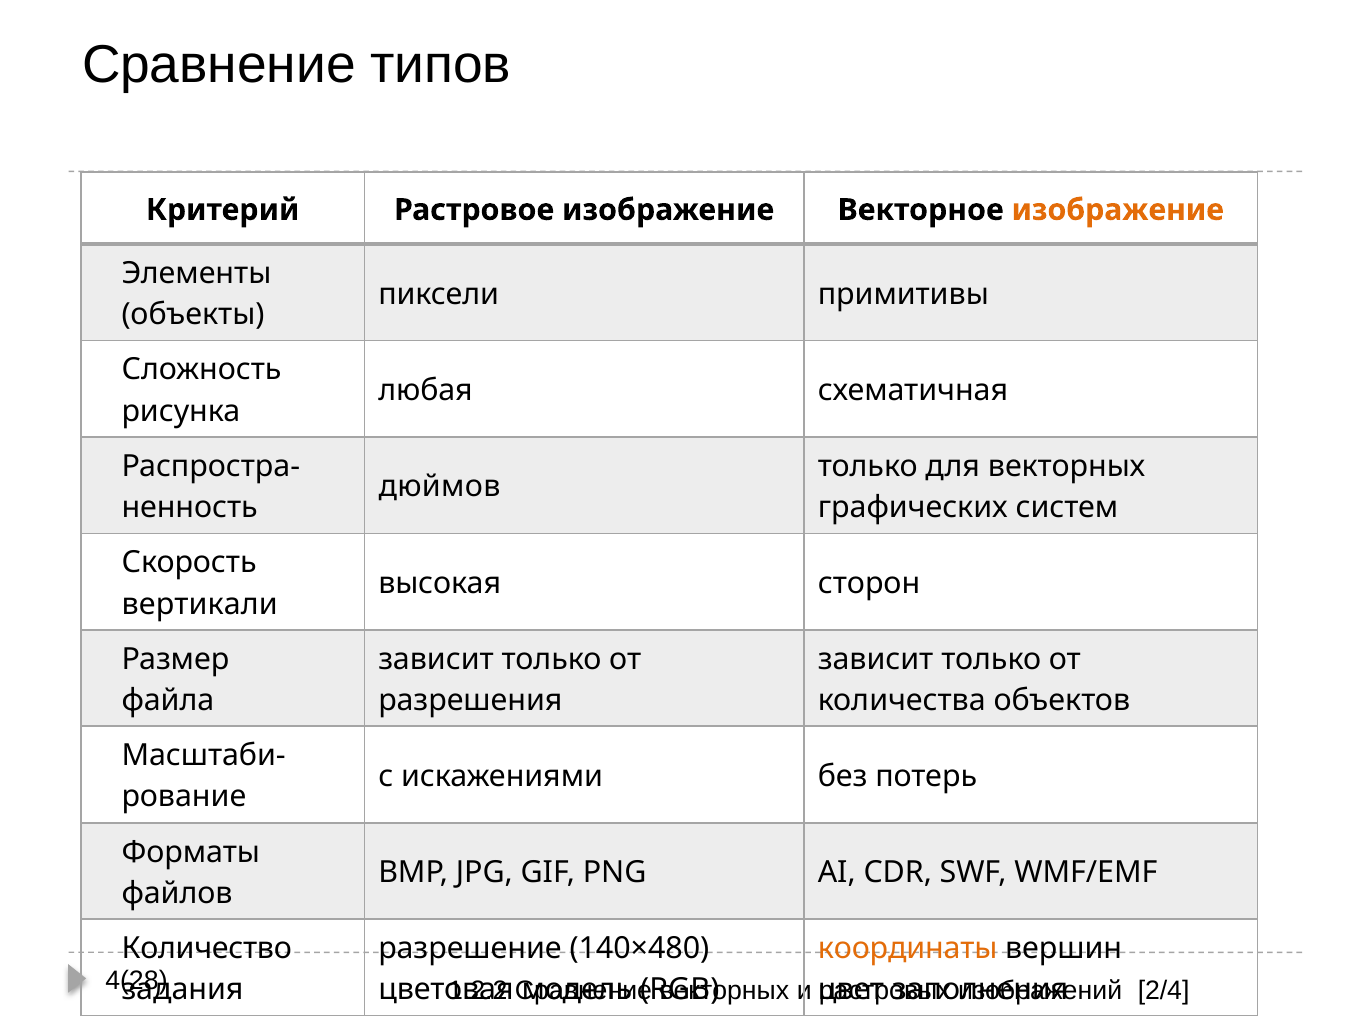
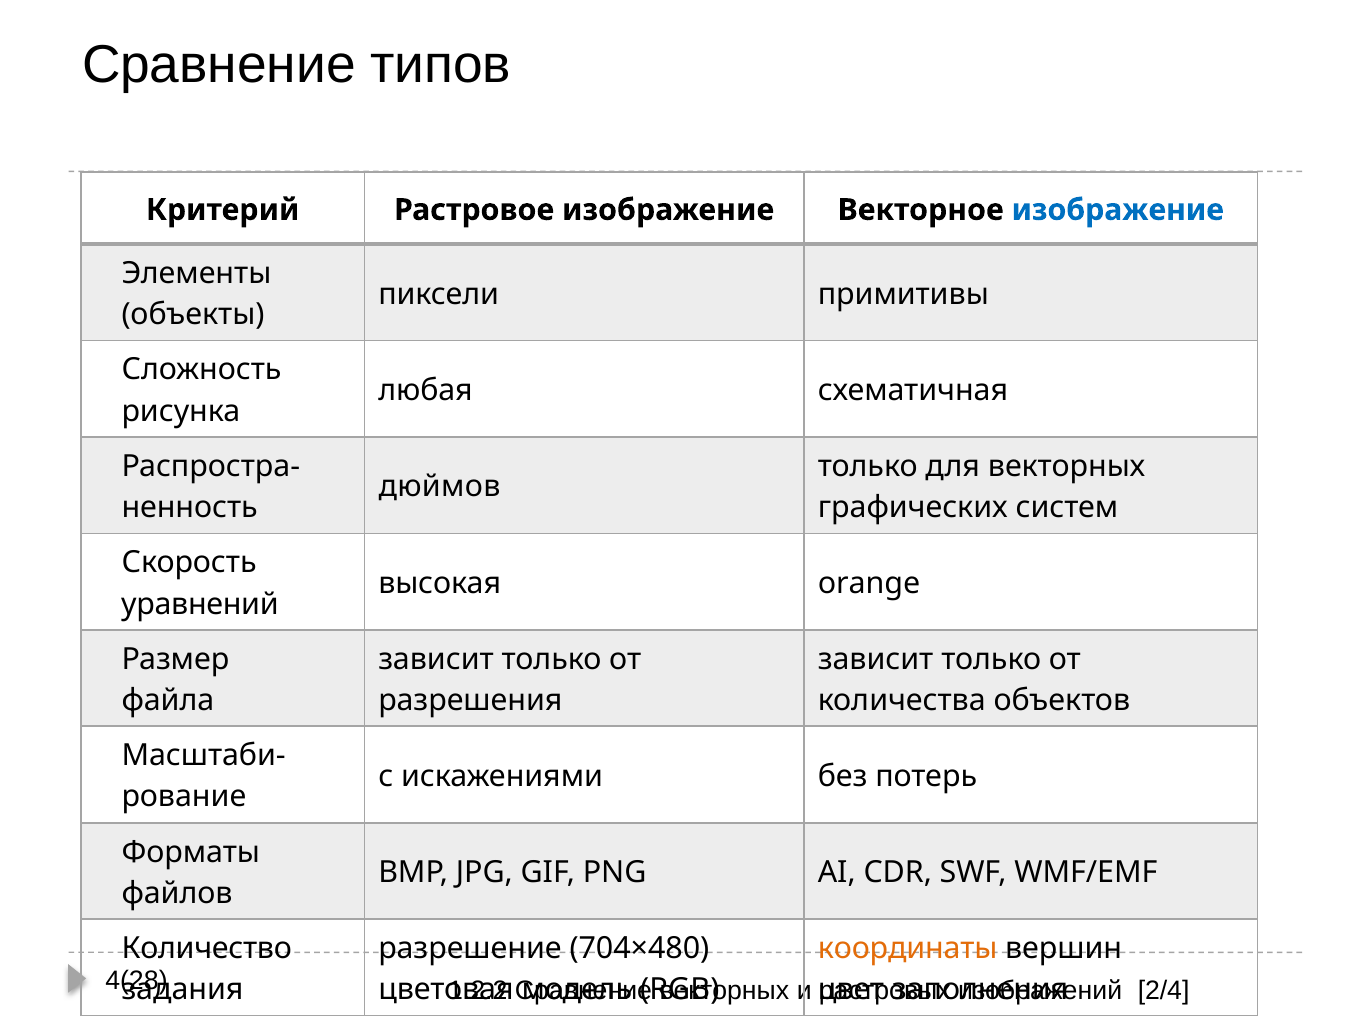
изображение at (1118, 210) colour: orange -> blue
сторон: сторон -> orange
вертикали: вертикали -> уравнений
140×480: 140×480 -> 704×480
